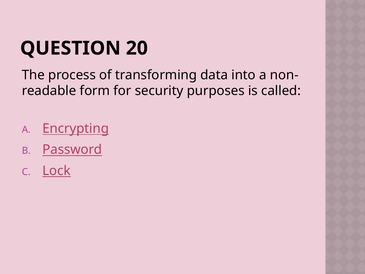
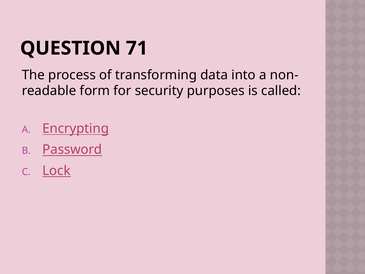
20: 20 -> 71
